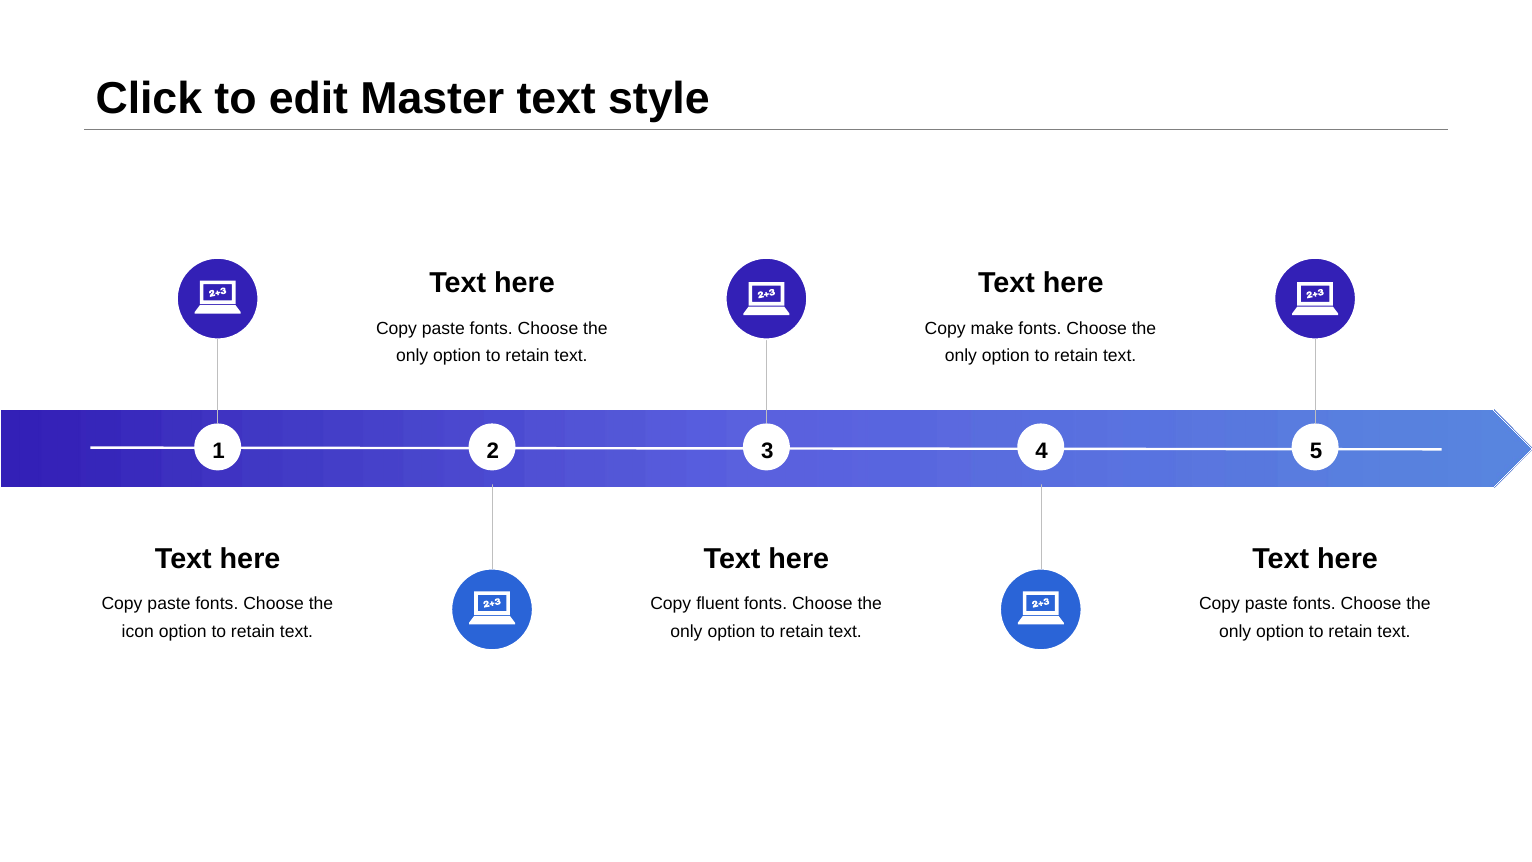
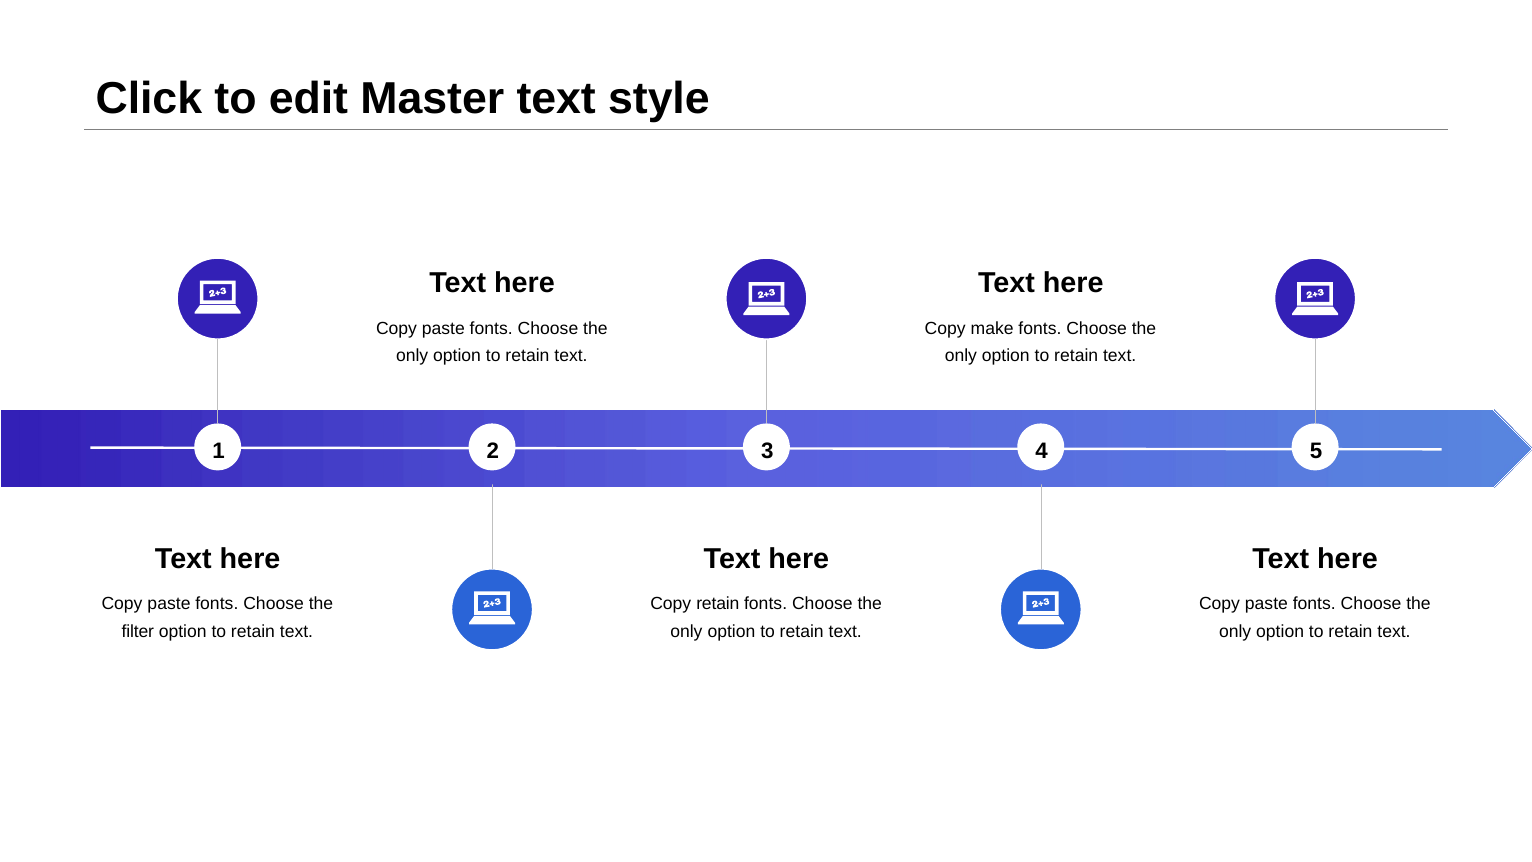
Copy fluent: fluent -> retain
icon: icon -> filter
